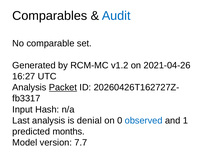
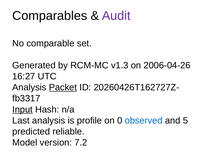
Audit colour: blue -> purple
v1.2: v1.2 -> v1.3
2021-04-26: 2021-04-26 -> 2006-04-26
Input underline: none -> present
denial: denial -> profile
1: 1 -> 5
months: months -> reliable
7.7: 7.7 -> 7.2
